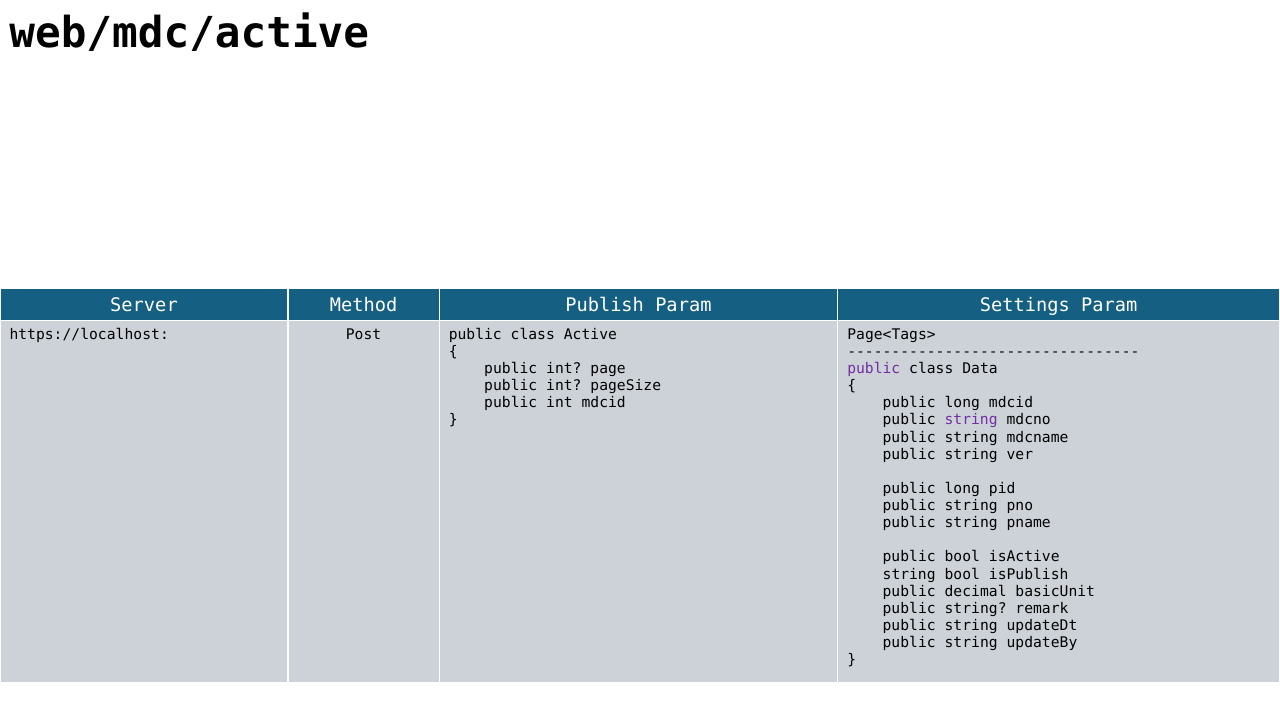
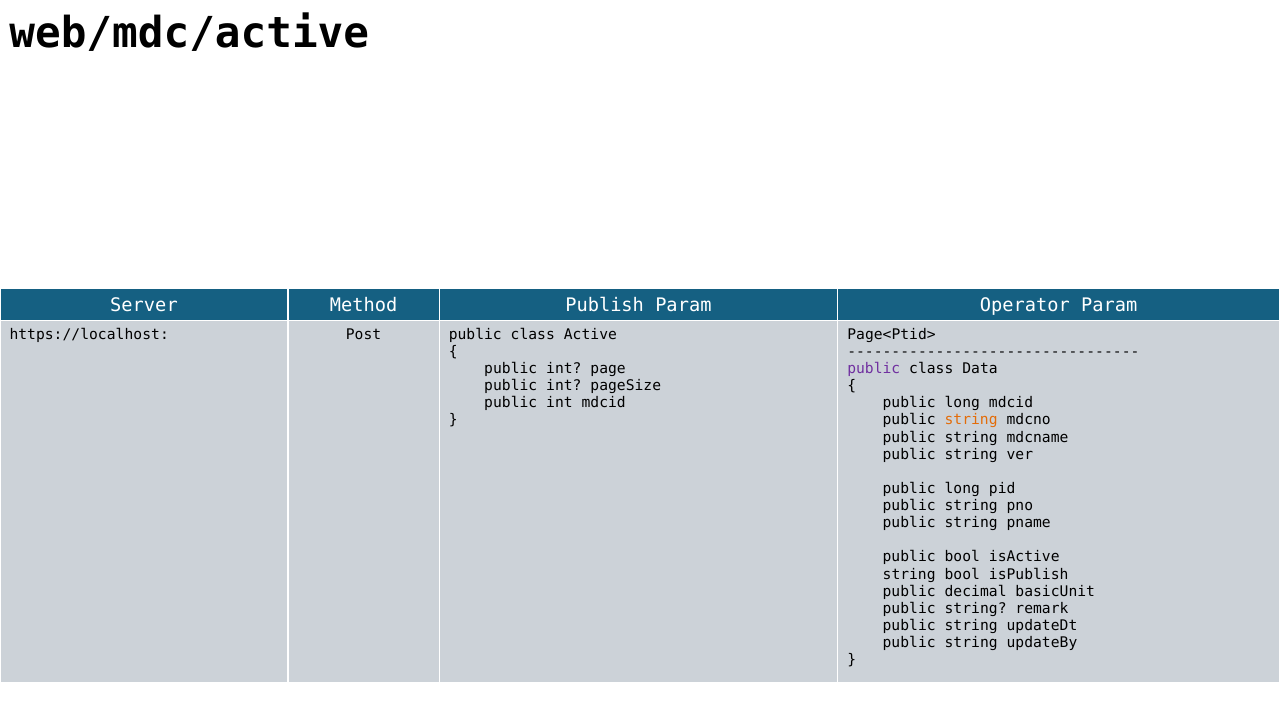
Settings: Settings -> Operator
Page<Tags>: Page<Tags> -> Page<Ptid>
string at (971, 420) colour: purple -> orange
